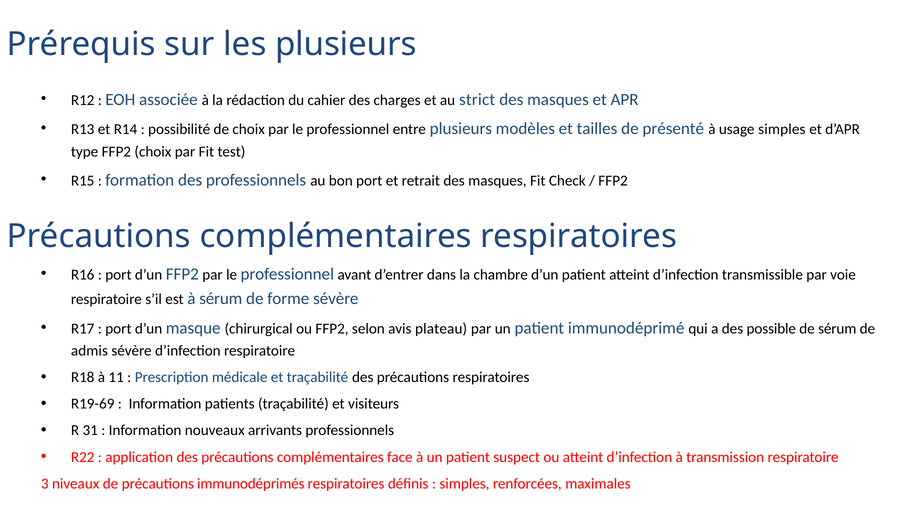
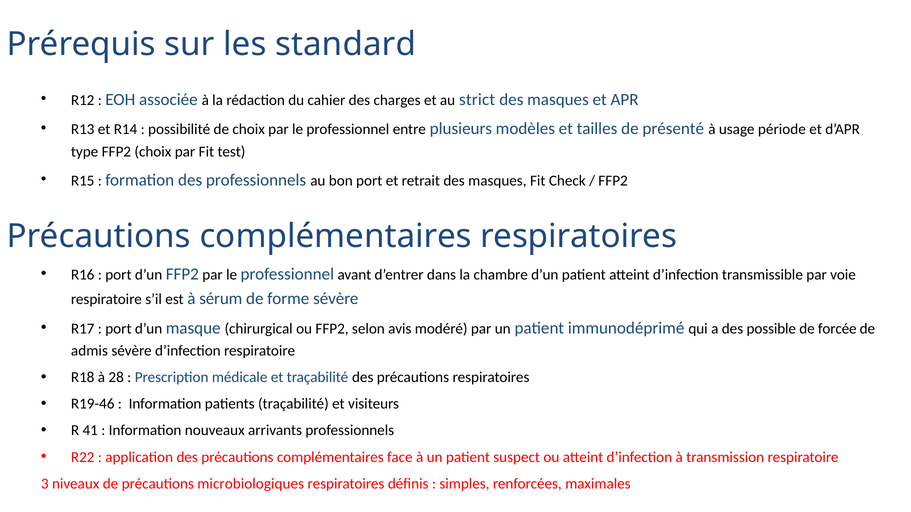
les plusieurs: plusieurs -> standard
usage simples: simples -> période
plateau: plateau -> modéré
de sérum: sérum -> forcée
11: 11 -> 28
R19-69: R19-69 -> R19-46
31: 31 -> 41
immunodéprimés: immunodéprimés -> microbiologiques
